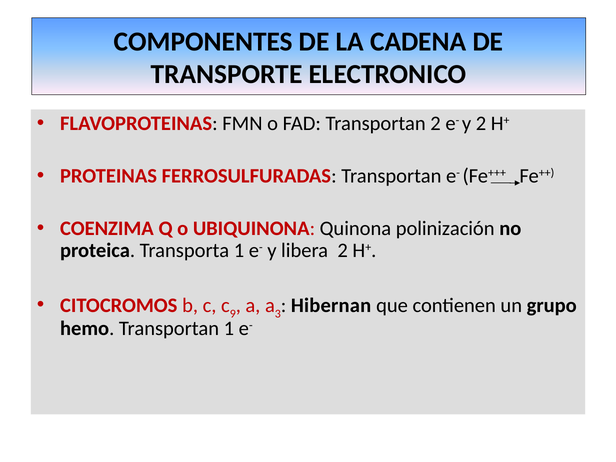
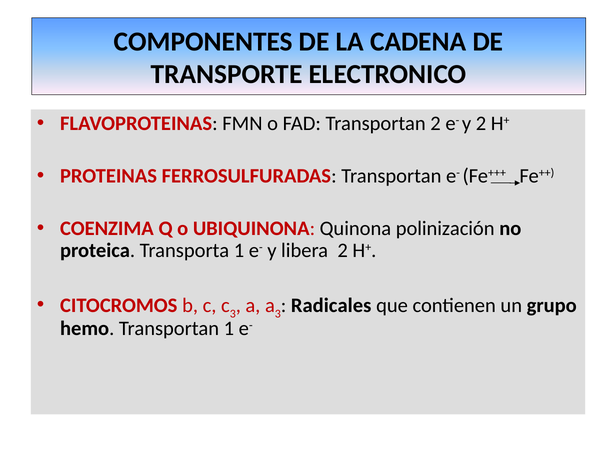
c 9: 9 -> 3
Hibernan: Hibernan -> Radicales
